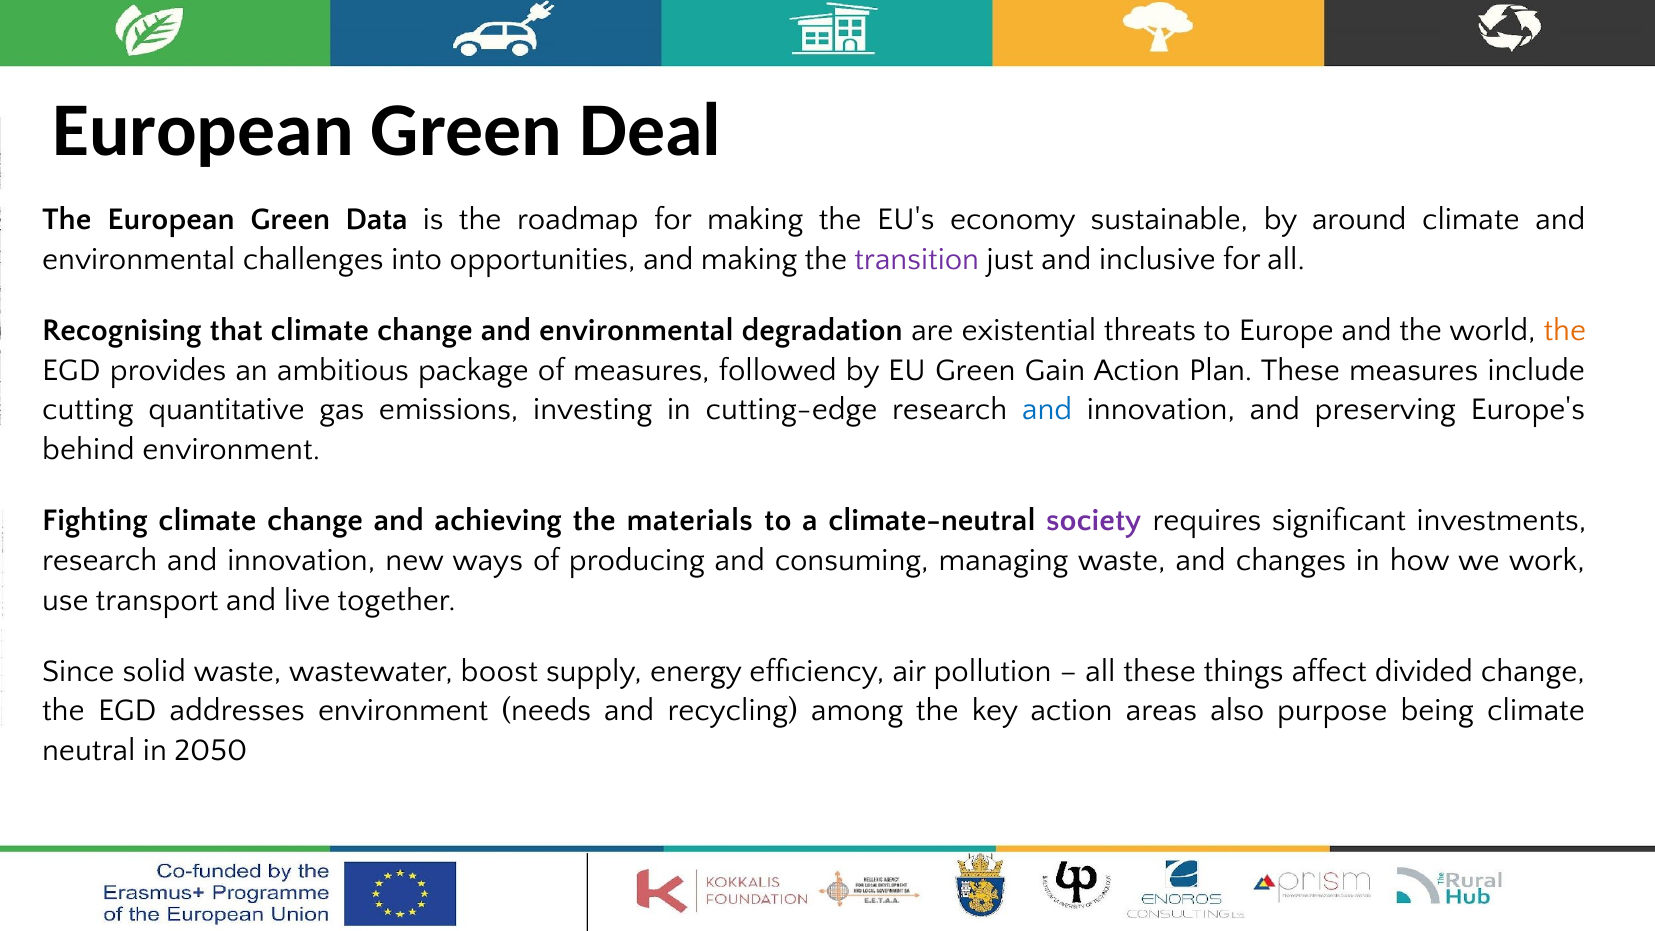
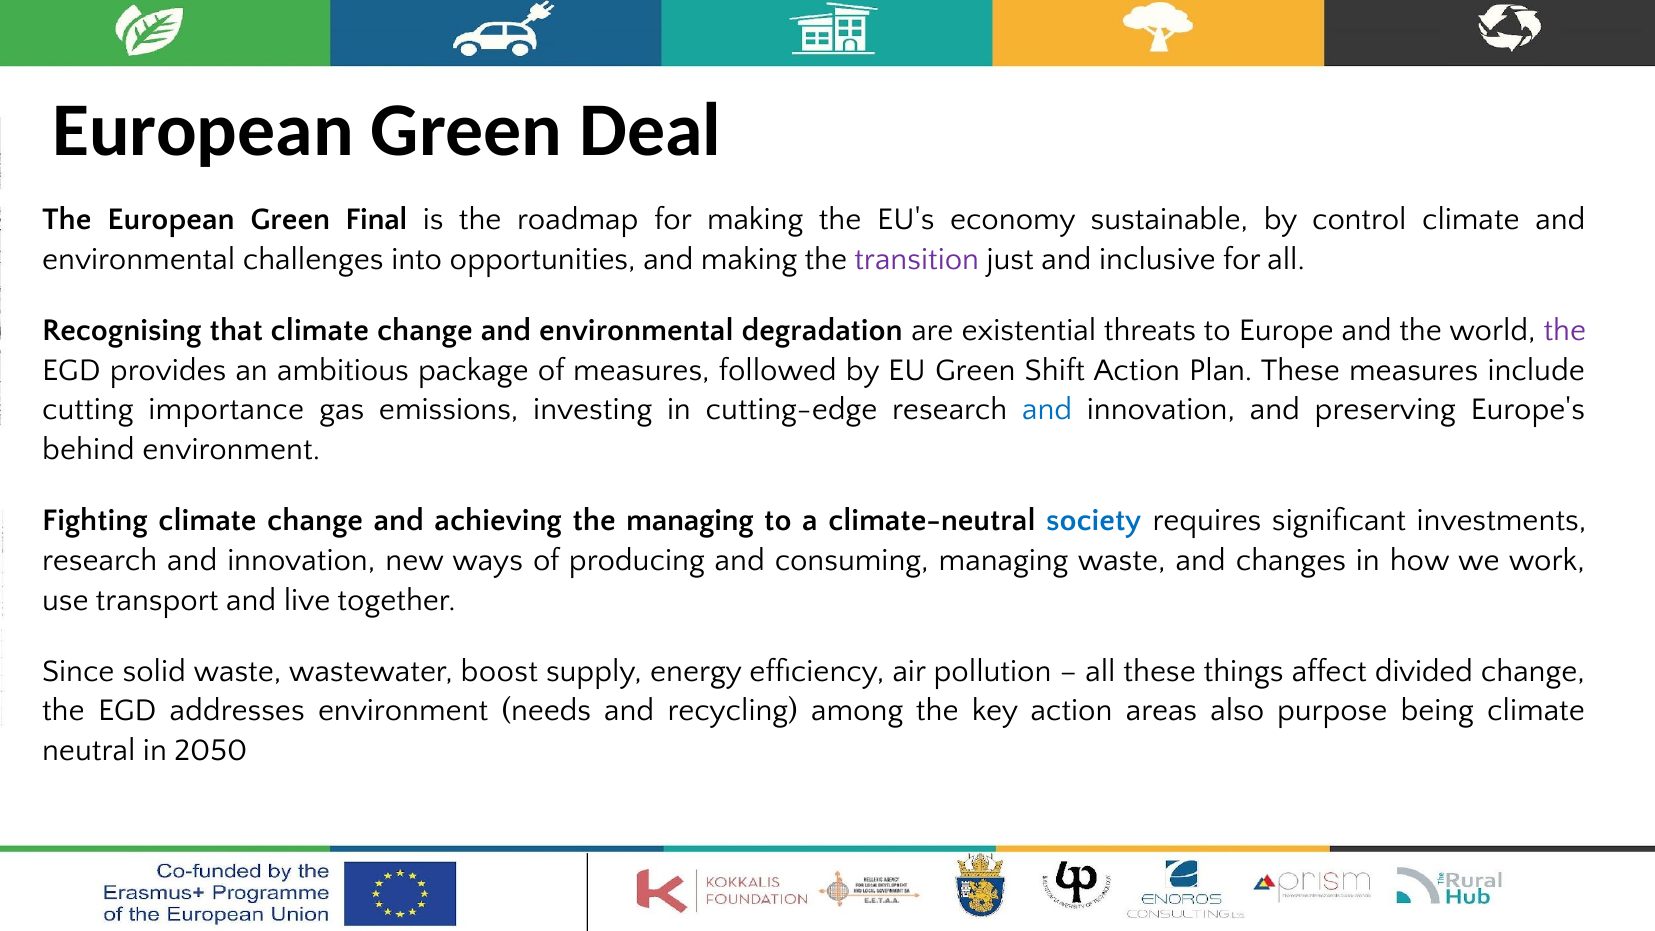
Data: Data -> Final
around: around -> control
the at (1565, 330) colour: orange -> purple
Gain: Gain -> Shift
quantitative: quantitative -> importance
the materials: materials -> managing
society colour: purple -> blue
